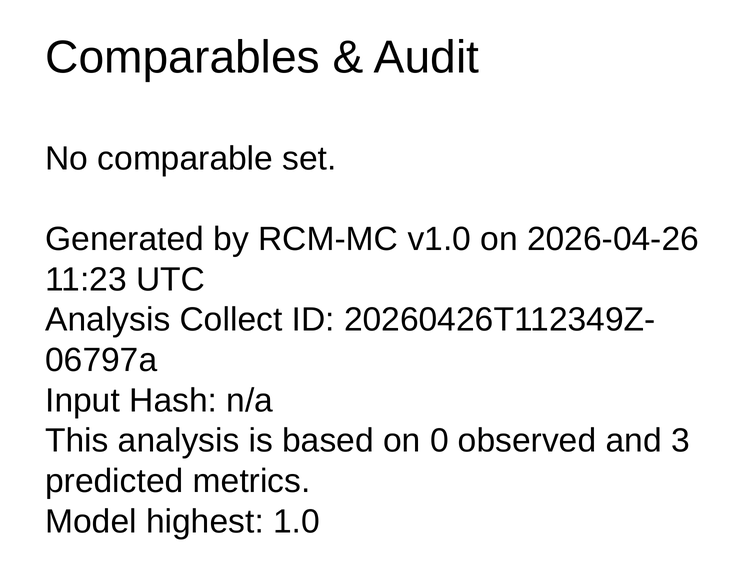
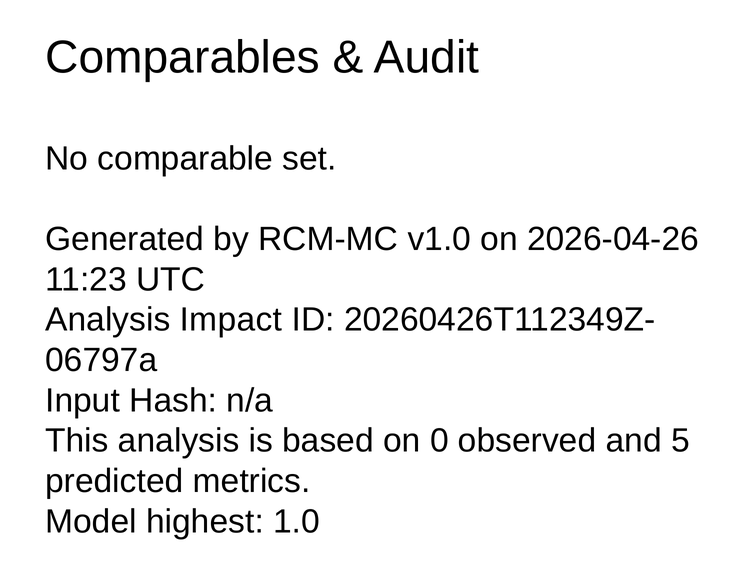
Collect: Collect -> Impact
3: 3 -> 5
